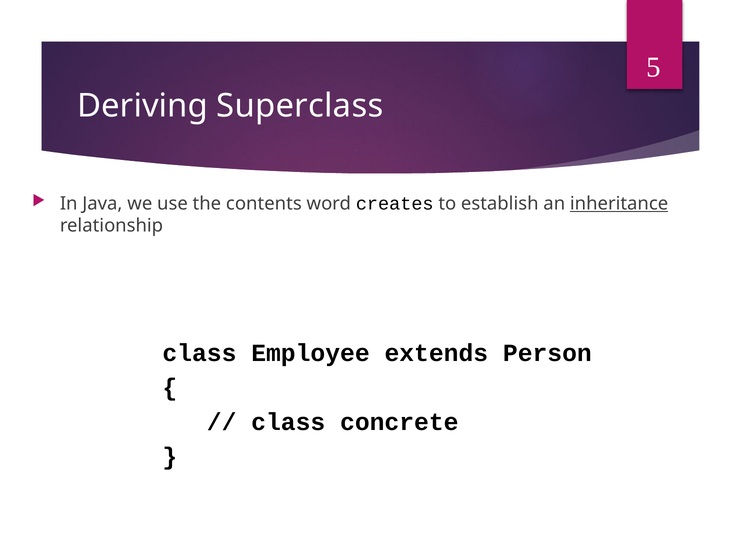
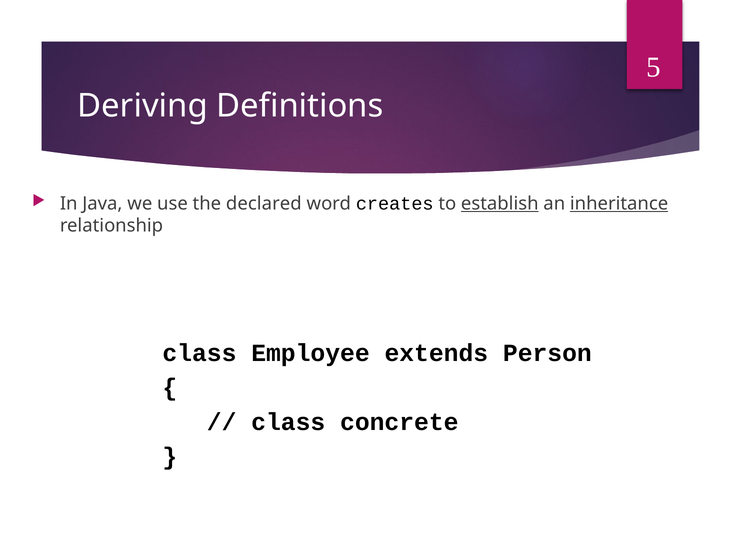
Superclass: Superclass -> Definitions
contents: contents -> declared
establish underline: none -> present
